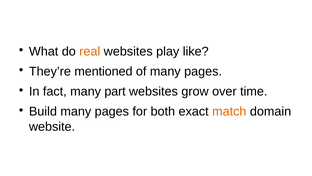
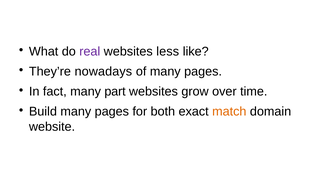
real colour: orange -> purple
play: play -> less
mentioned: mentioned -> nowadays
